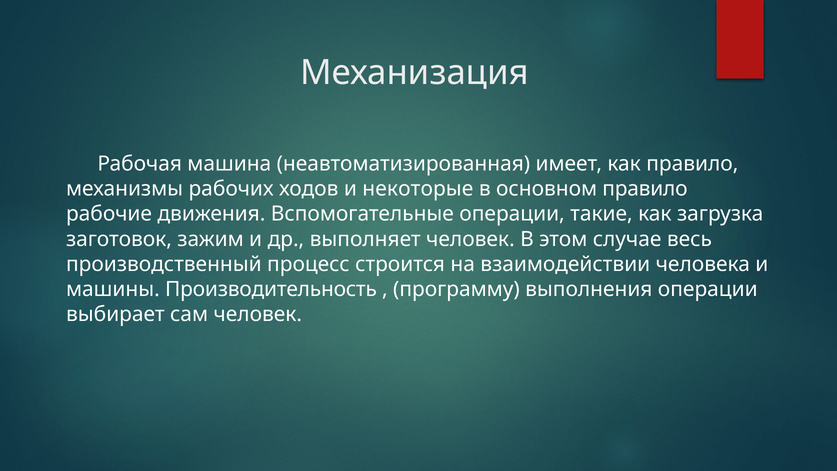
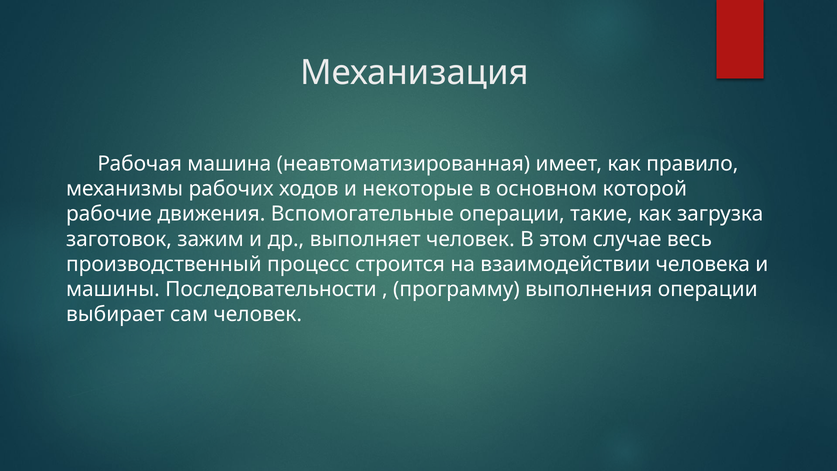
основном правило: правило -> которой
Производительность: Производительность -> Последовательности
